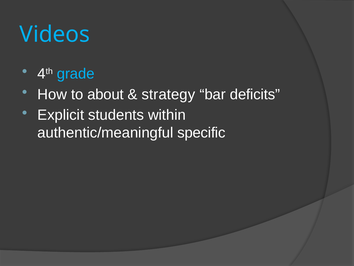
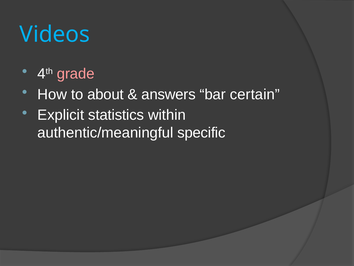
grade colour: light blue -> pink
strategy: strategy -> answers
deficits: deficits -> certain
students: students -> statistics
